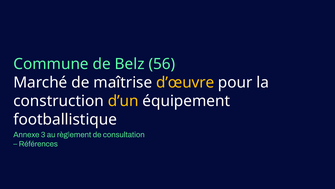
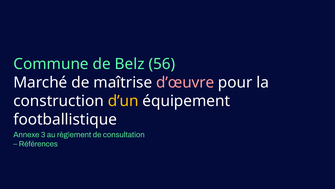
d’œuvre colour: yellow -> pink
